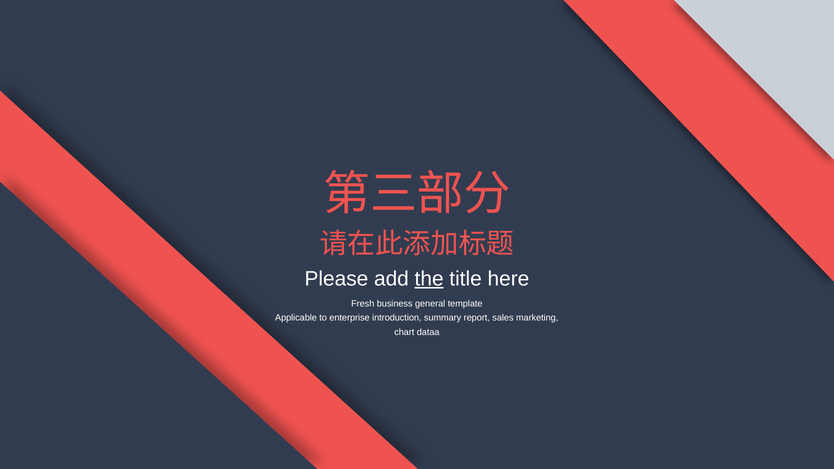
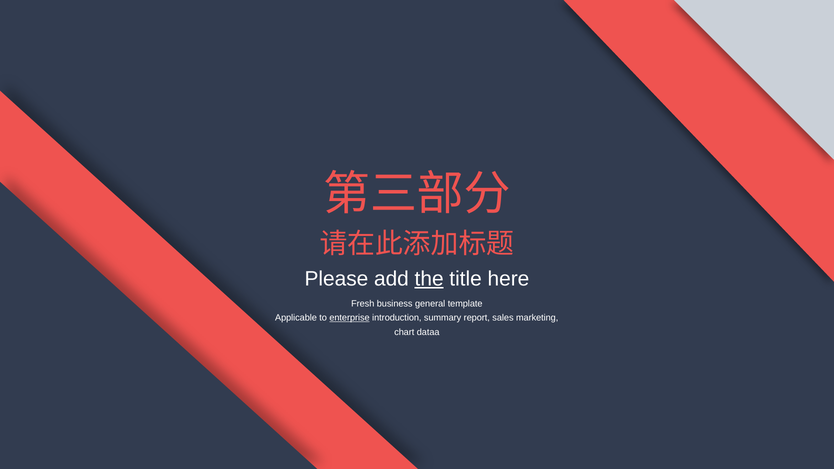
enterprise underline: none -> present
